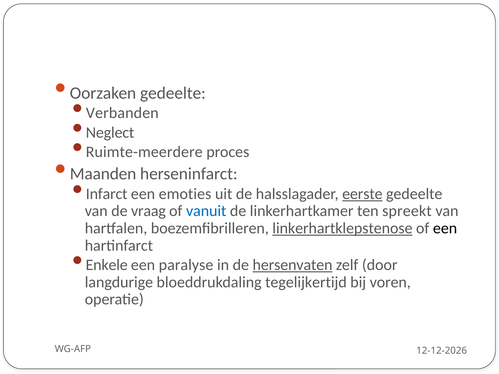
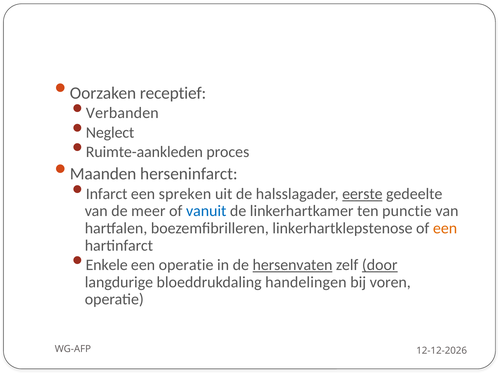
Oorzaken gedeelte: gedeelte -> receptief
Ruimte-meerdere: Ruimte-meerdere -> Ruimte-aankleden
emoties: emoties -> spreken
vraag: vraag -> meer
spreekt: spreekt -> punctie
linkerhartklepstenose underline: present -> none
een at (445, 228) colour: black -> orange
een paralyse: paralyse -> operatie
door underline: none -> present
tegelijkertijd: tegelijkertijd -> handelingen
